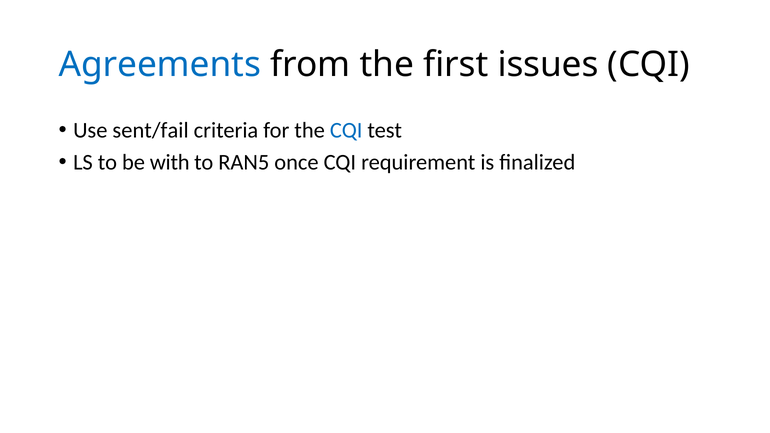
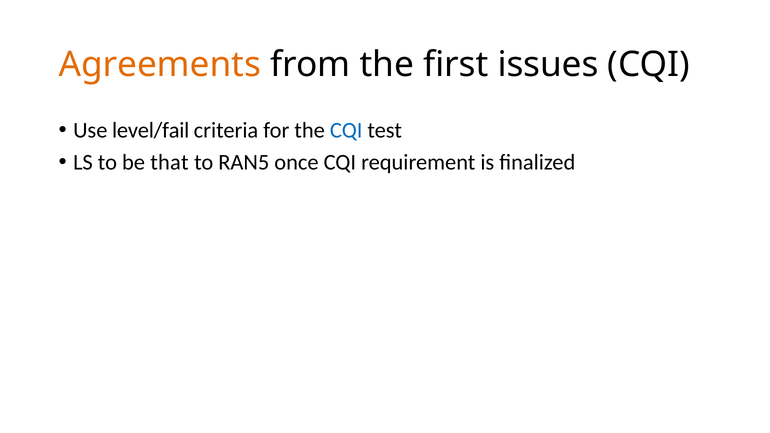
Agreements colour: blue -> orange
sent/fail: sent/fail -> level/fail
with: with -> that
